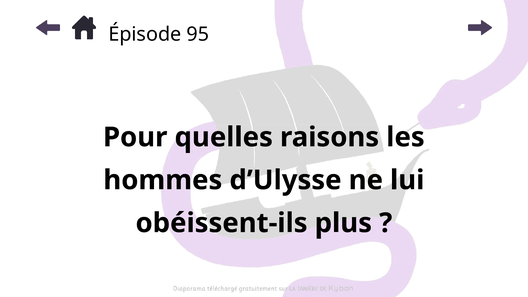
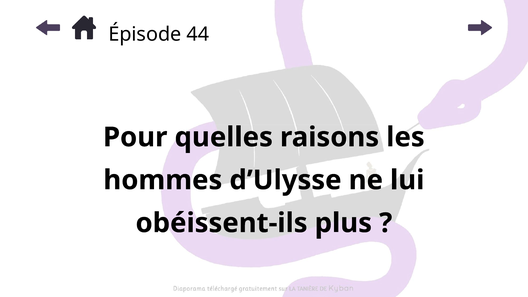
95: 95 -> 44
